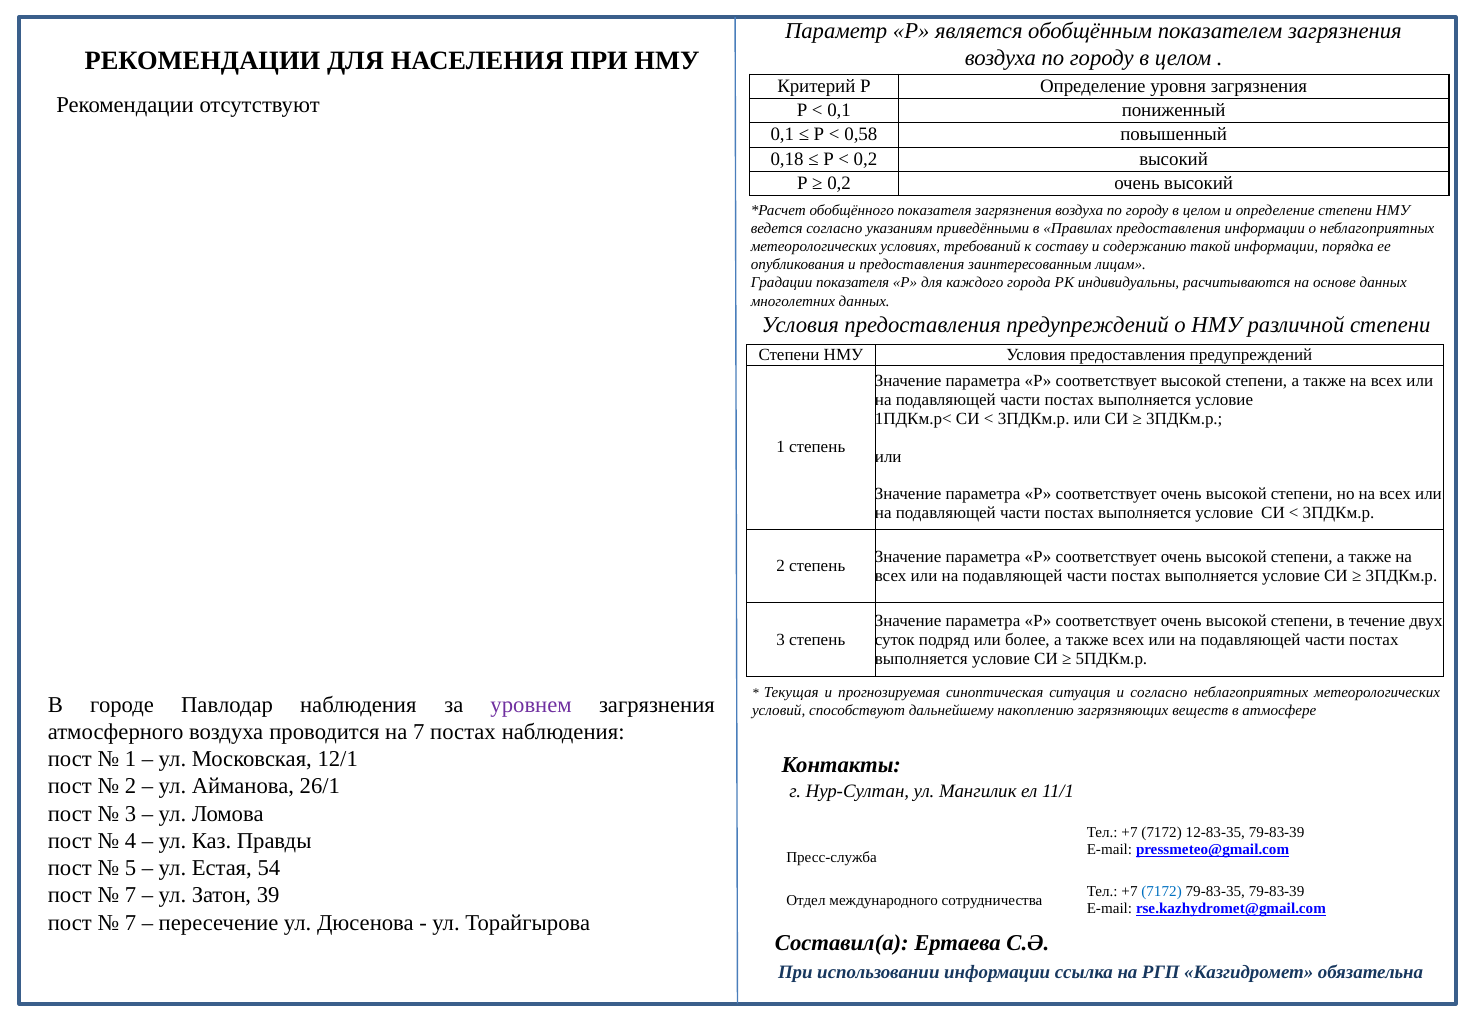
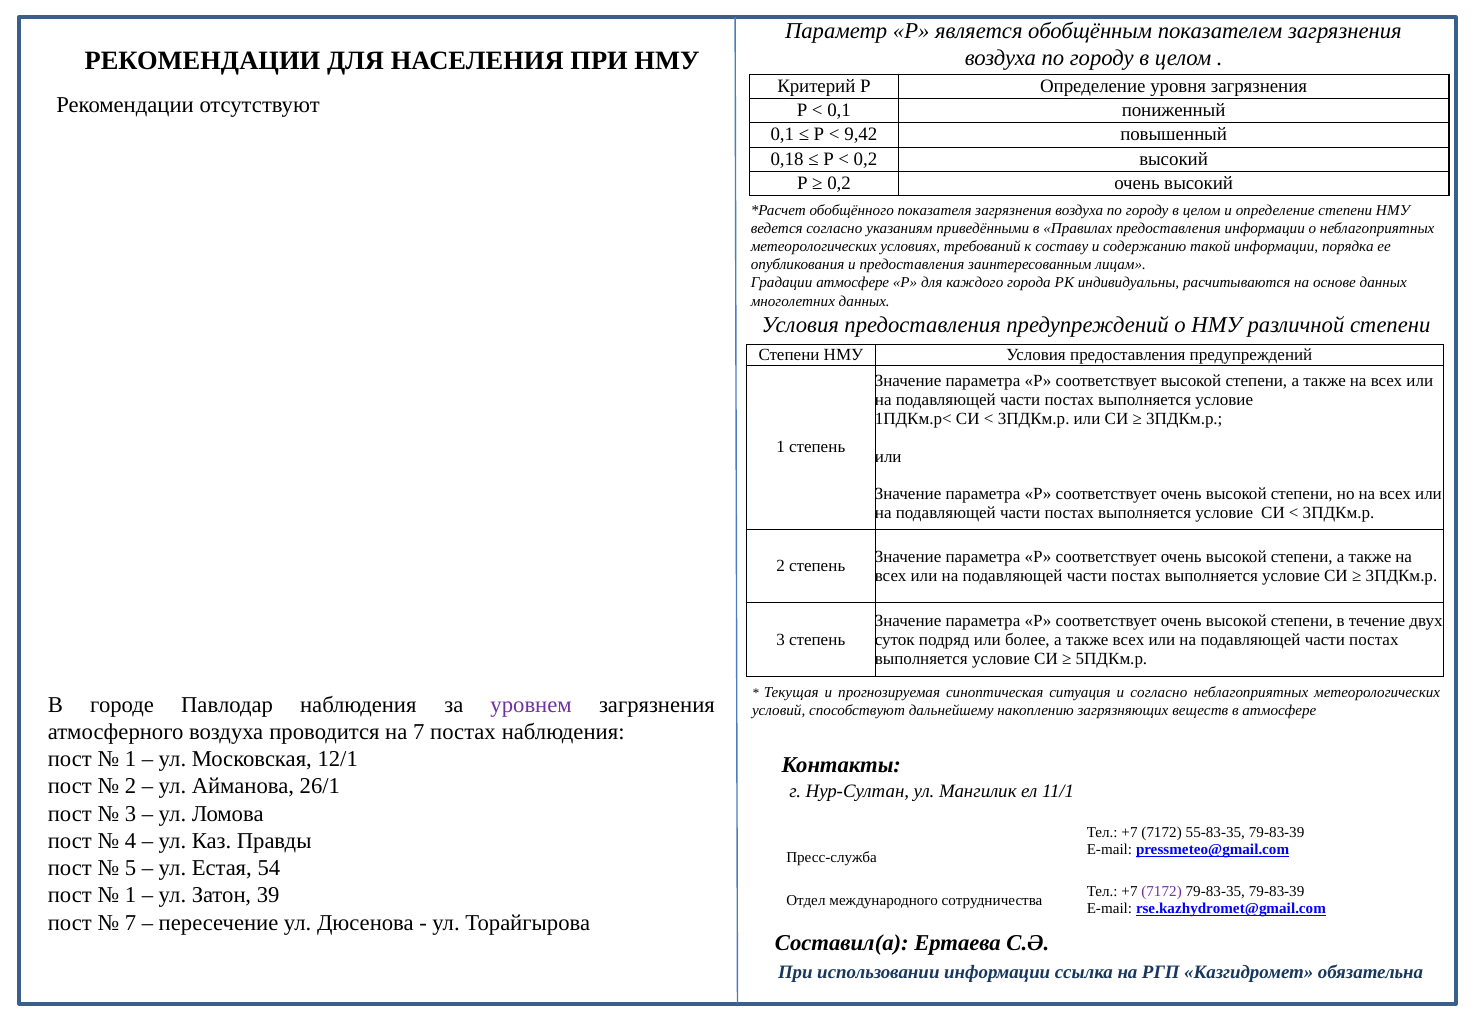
0,58: 0,58 -> 9,42
Градации показателя: показателя -> атмосфере
12-83-35: 12-83-35 -> 55-83-35
7172 at (1162, 892) colour: blue -> purple
7 at (130, 896): 7 -> 1
